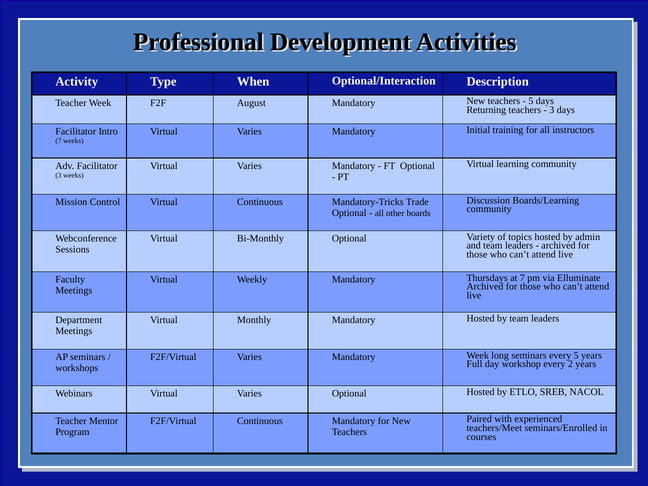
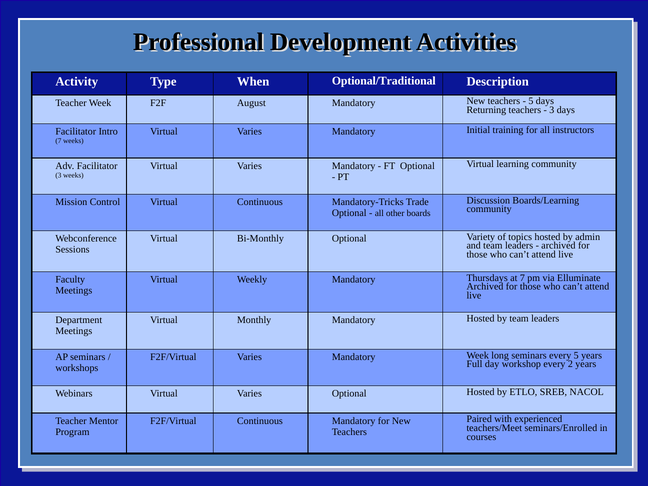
Optional/Interaction: Optional/Interaction -> Optional/Traditional
